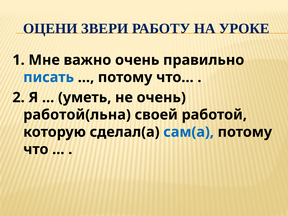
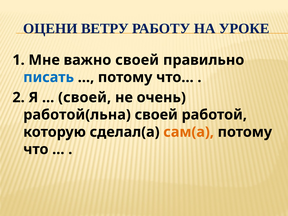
ЗВЕРИ: ЗВЕРИ -> ВЕТРУ
важно очень: очень -> своей
уметь at (85, 97): уметь -> своей
сам(а colour: blue -> orange
